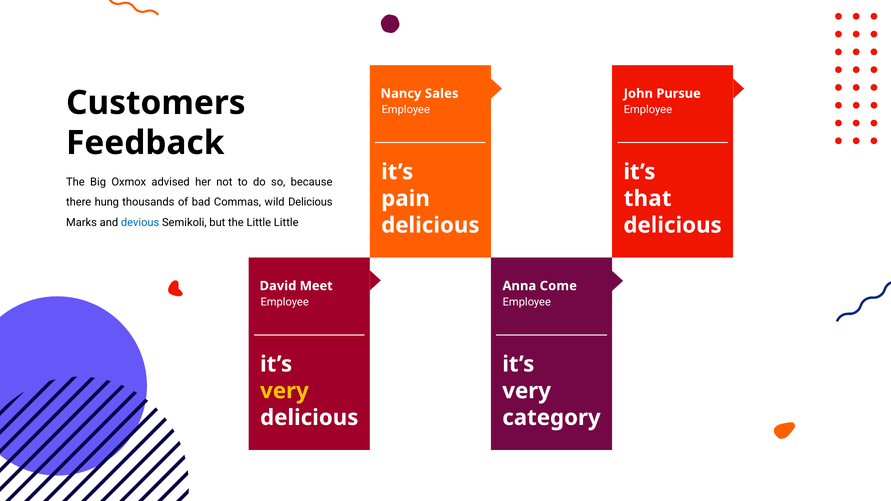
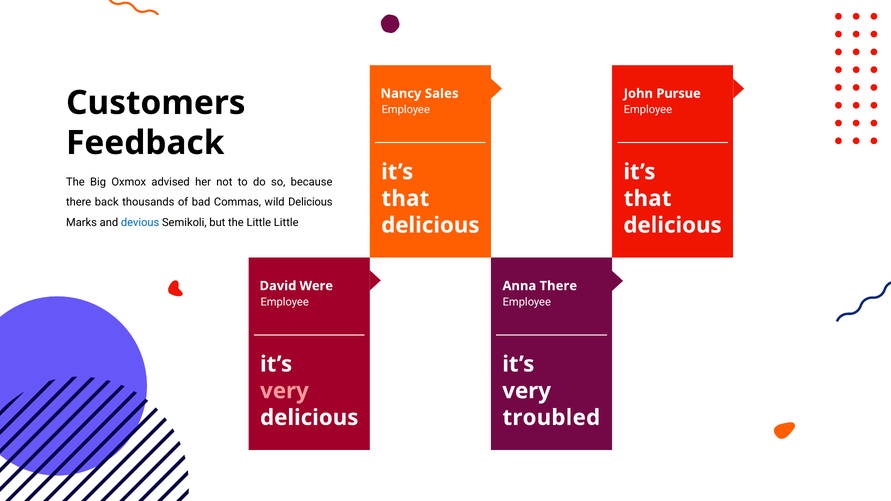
pain at (406, 199): pain -> that
hung: hung -> back
Meet: Meet -> Were
Anna Come: Come -> There
very at (284, 391) colour: yellow -> pink
category: category -> troubled
